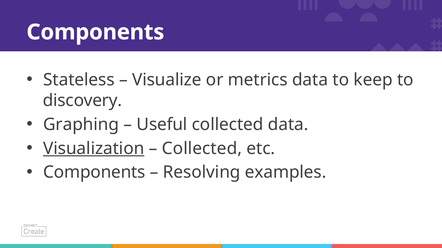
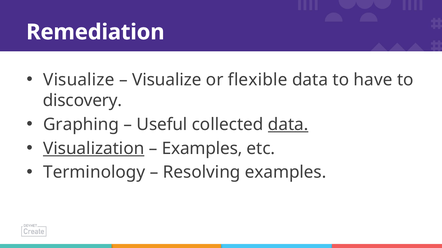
Components at (95, 32): Components -> Remediation
Stateless at (79, 80): Stateless -> Visualize
metrics: metrics -> flexible
keep: keep -> have
data at (288, 125) underline: none -> present
Collected at (202, 149): Collected -> Examples
Components at (94, 173): Components -> Terminology
